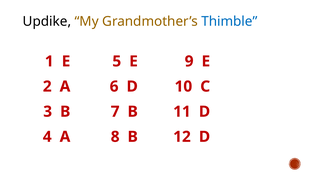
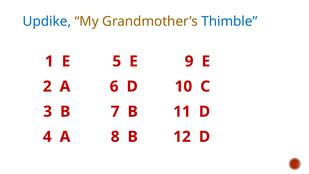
Updike colour: black -> blue
